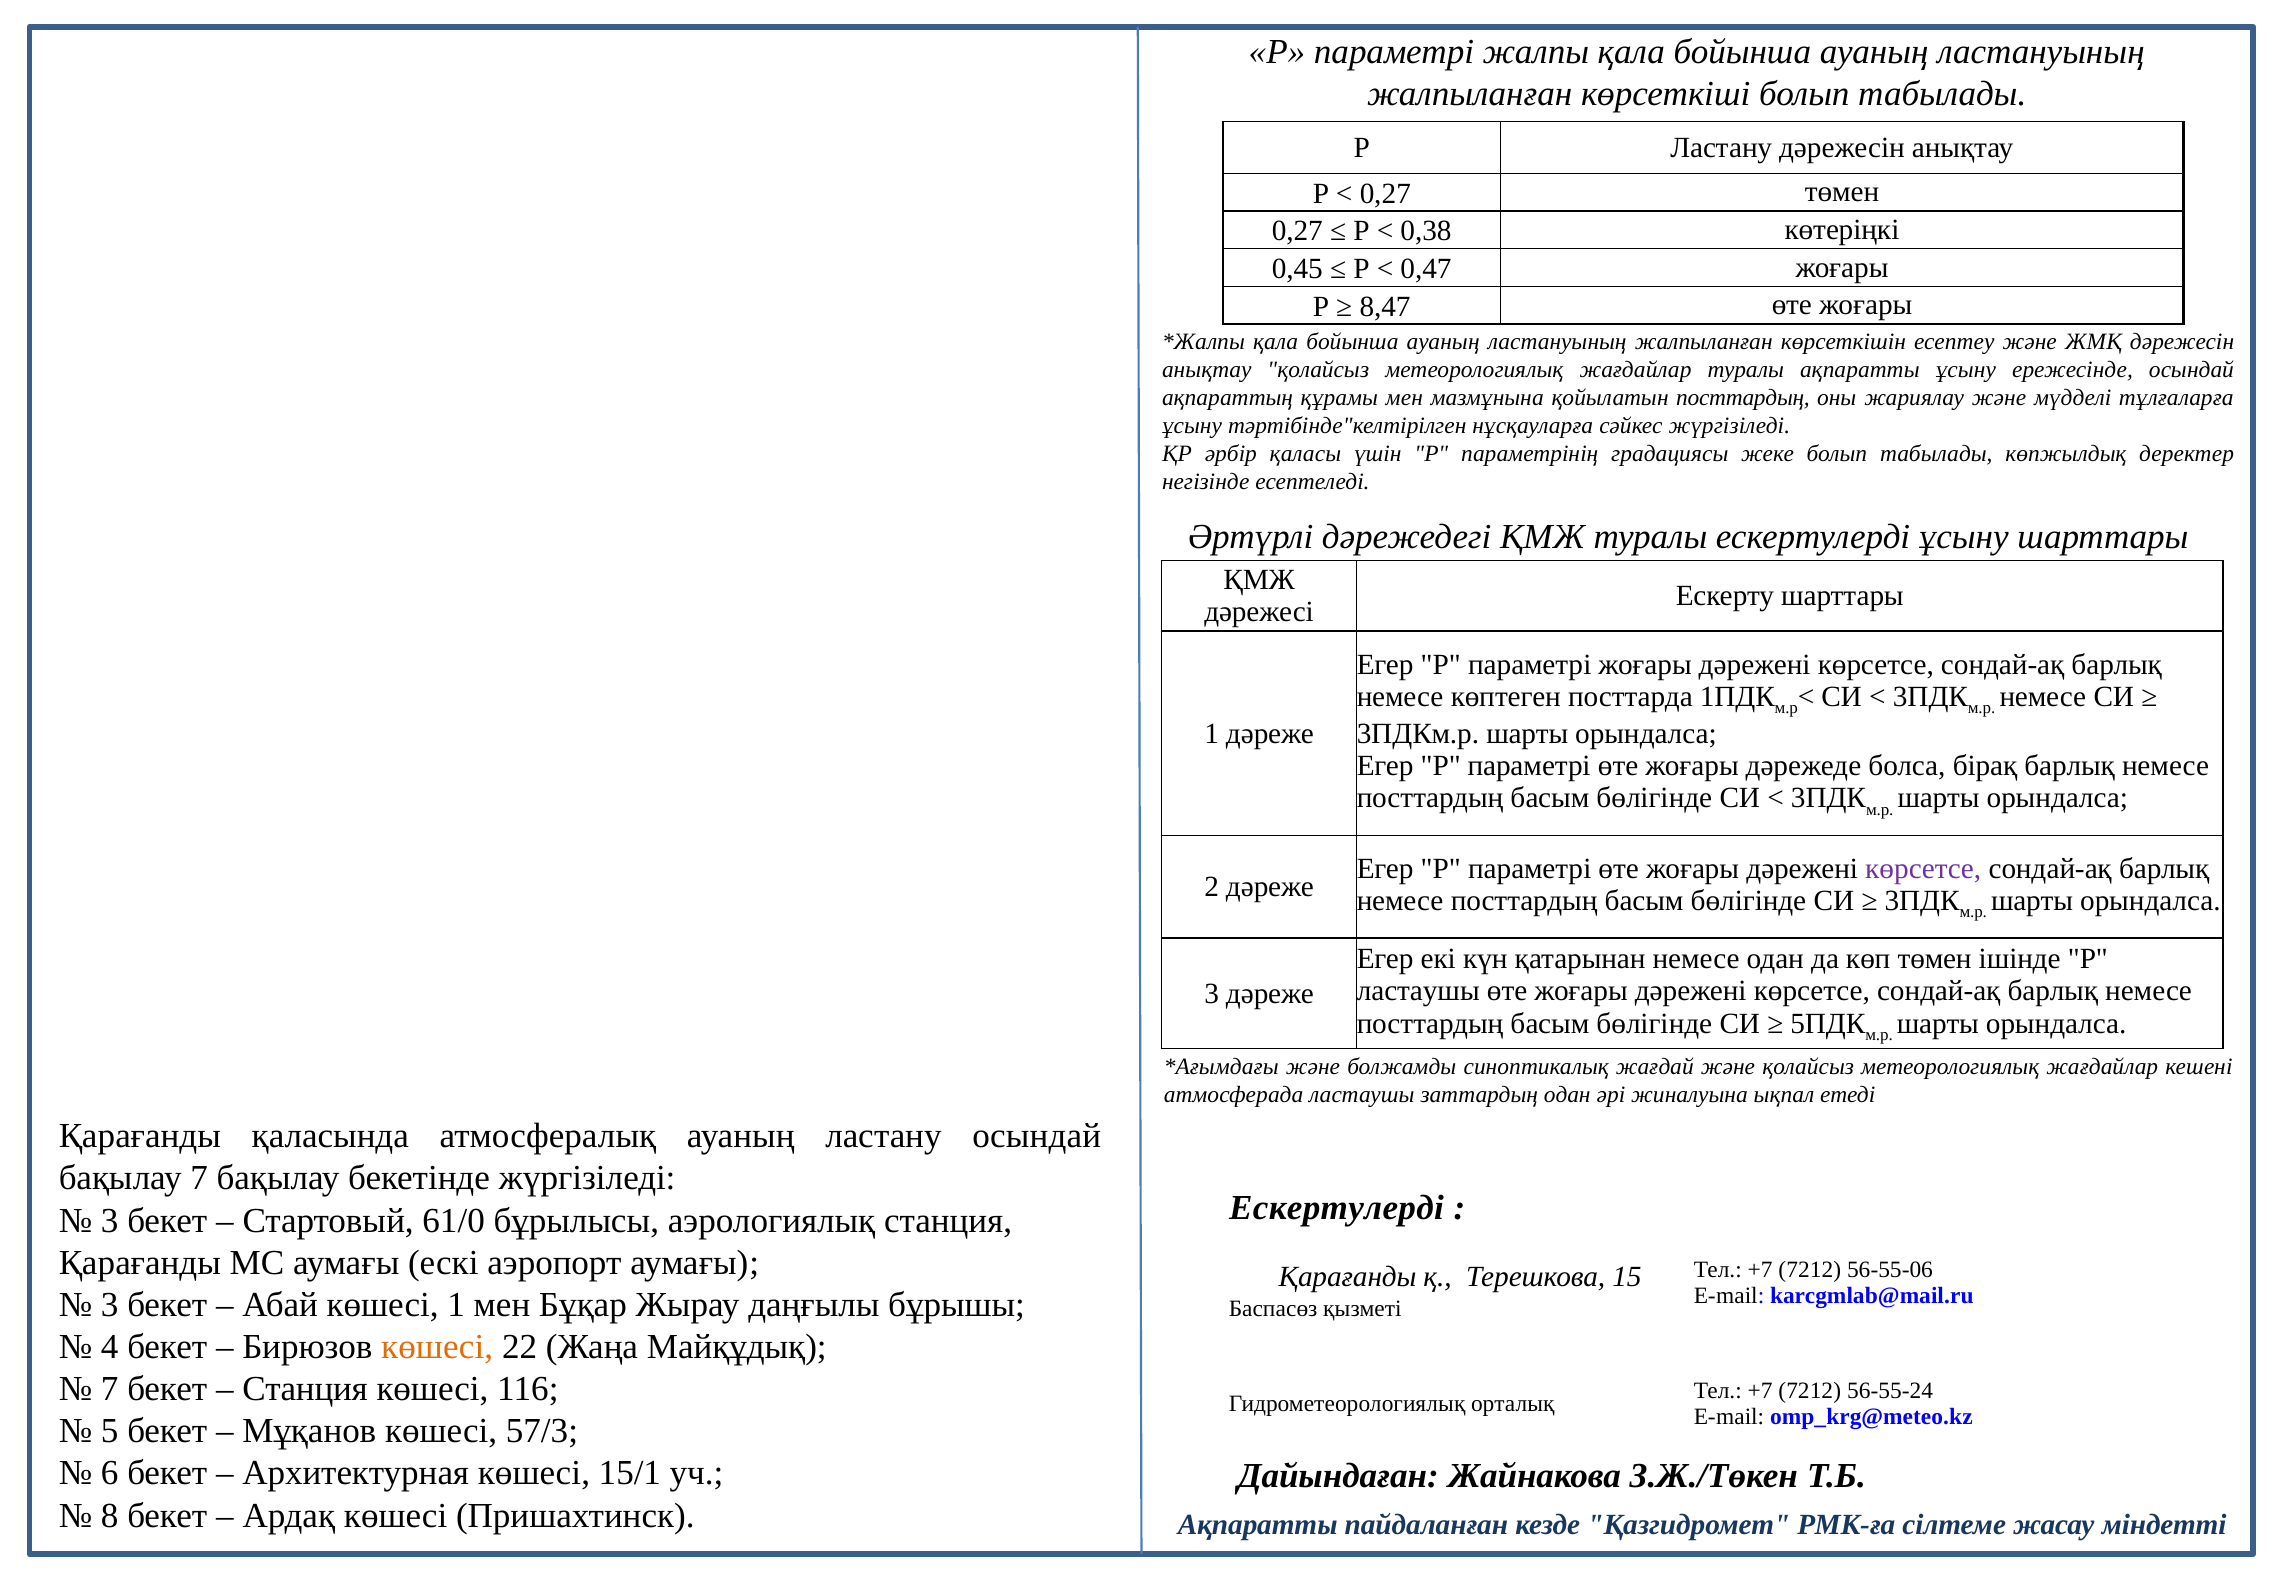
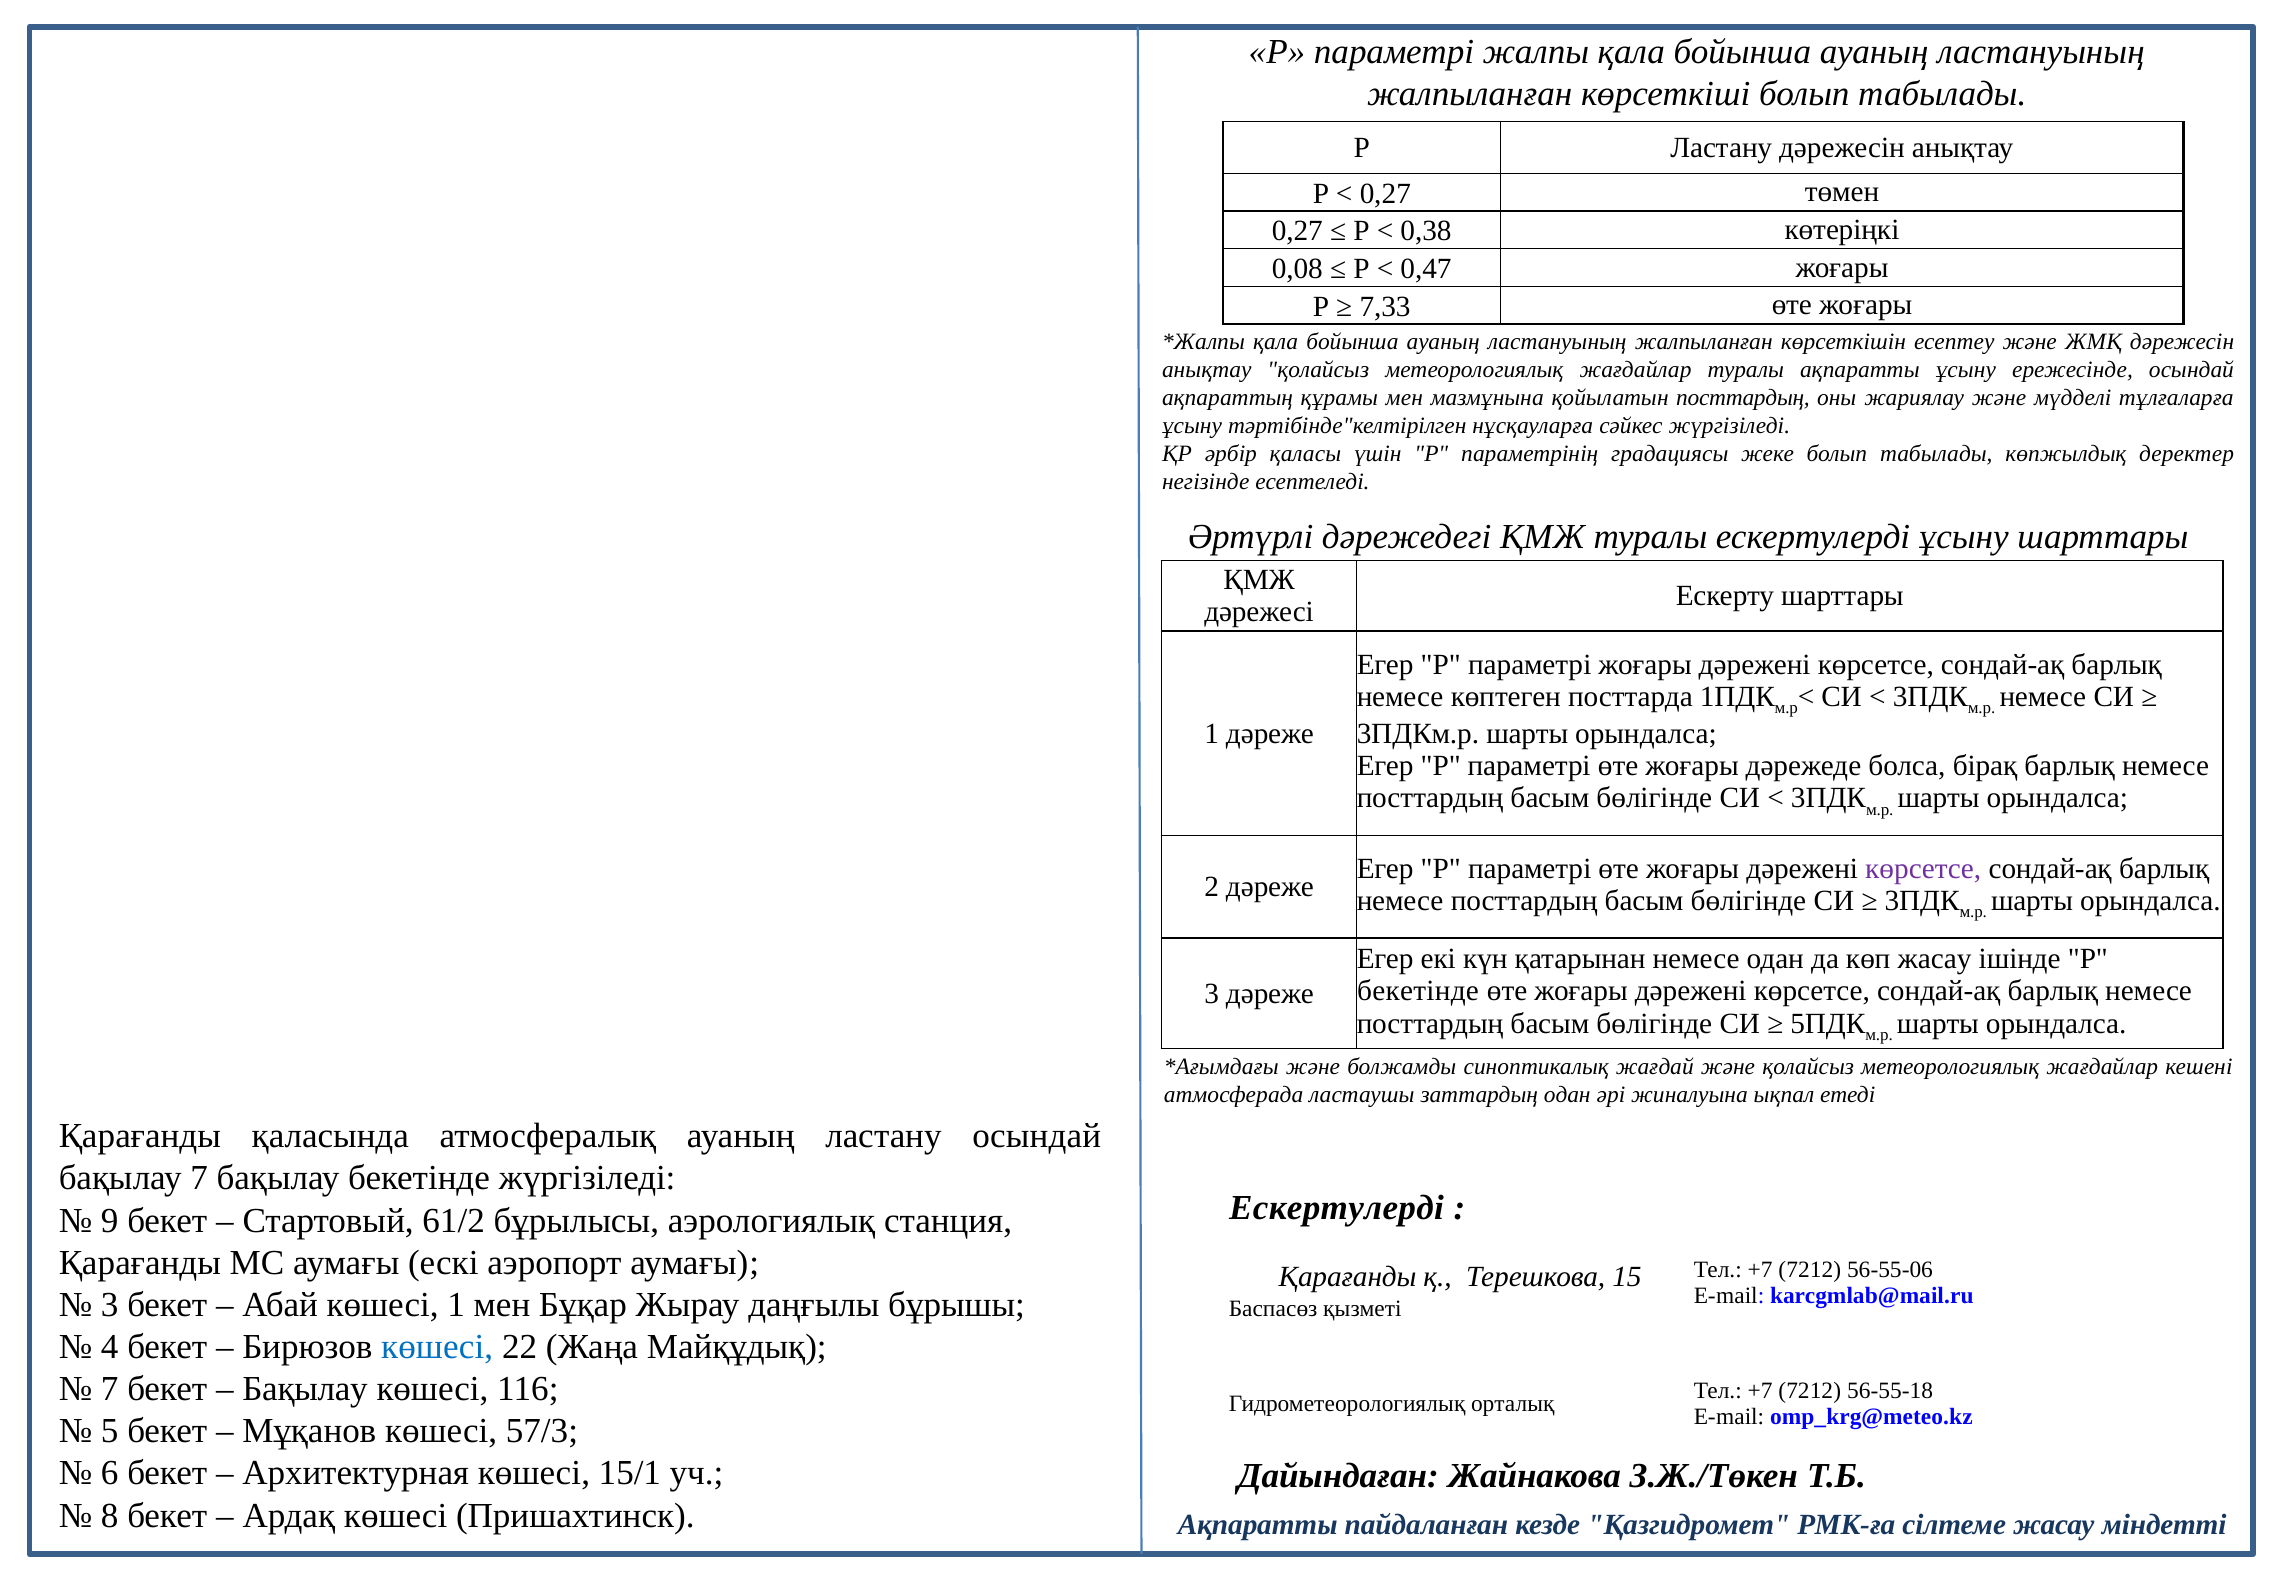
0,45: 0,45 -> 0,08
8,47: 8,47 -> 7,33
көп төмен: төмен -> жасау
ластаушы at (1418, 991): ластаушы -> бекетінде
3 at (110, 1220): 3 -> 9
61/0: 61/0 -> 61/2
көшесі at (437, 1347) colour: orange -> blue
Станция at (305, 1389): Станция -> Бақылау
56-55-24: 56-55-24 -> 56-55-18
